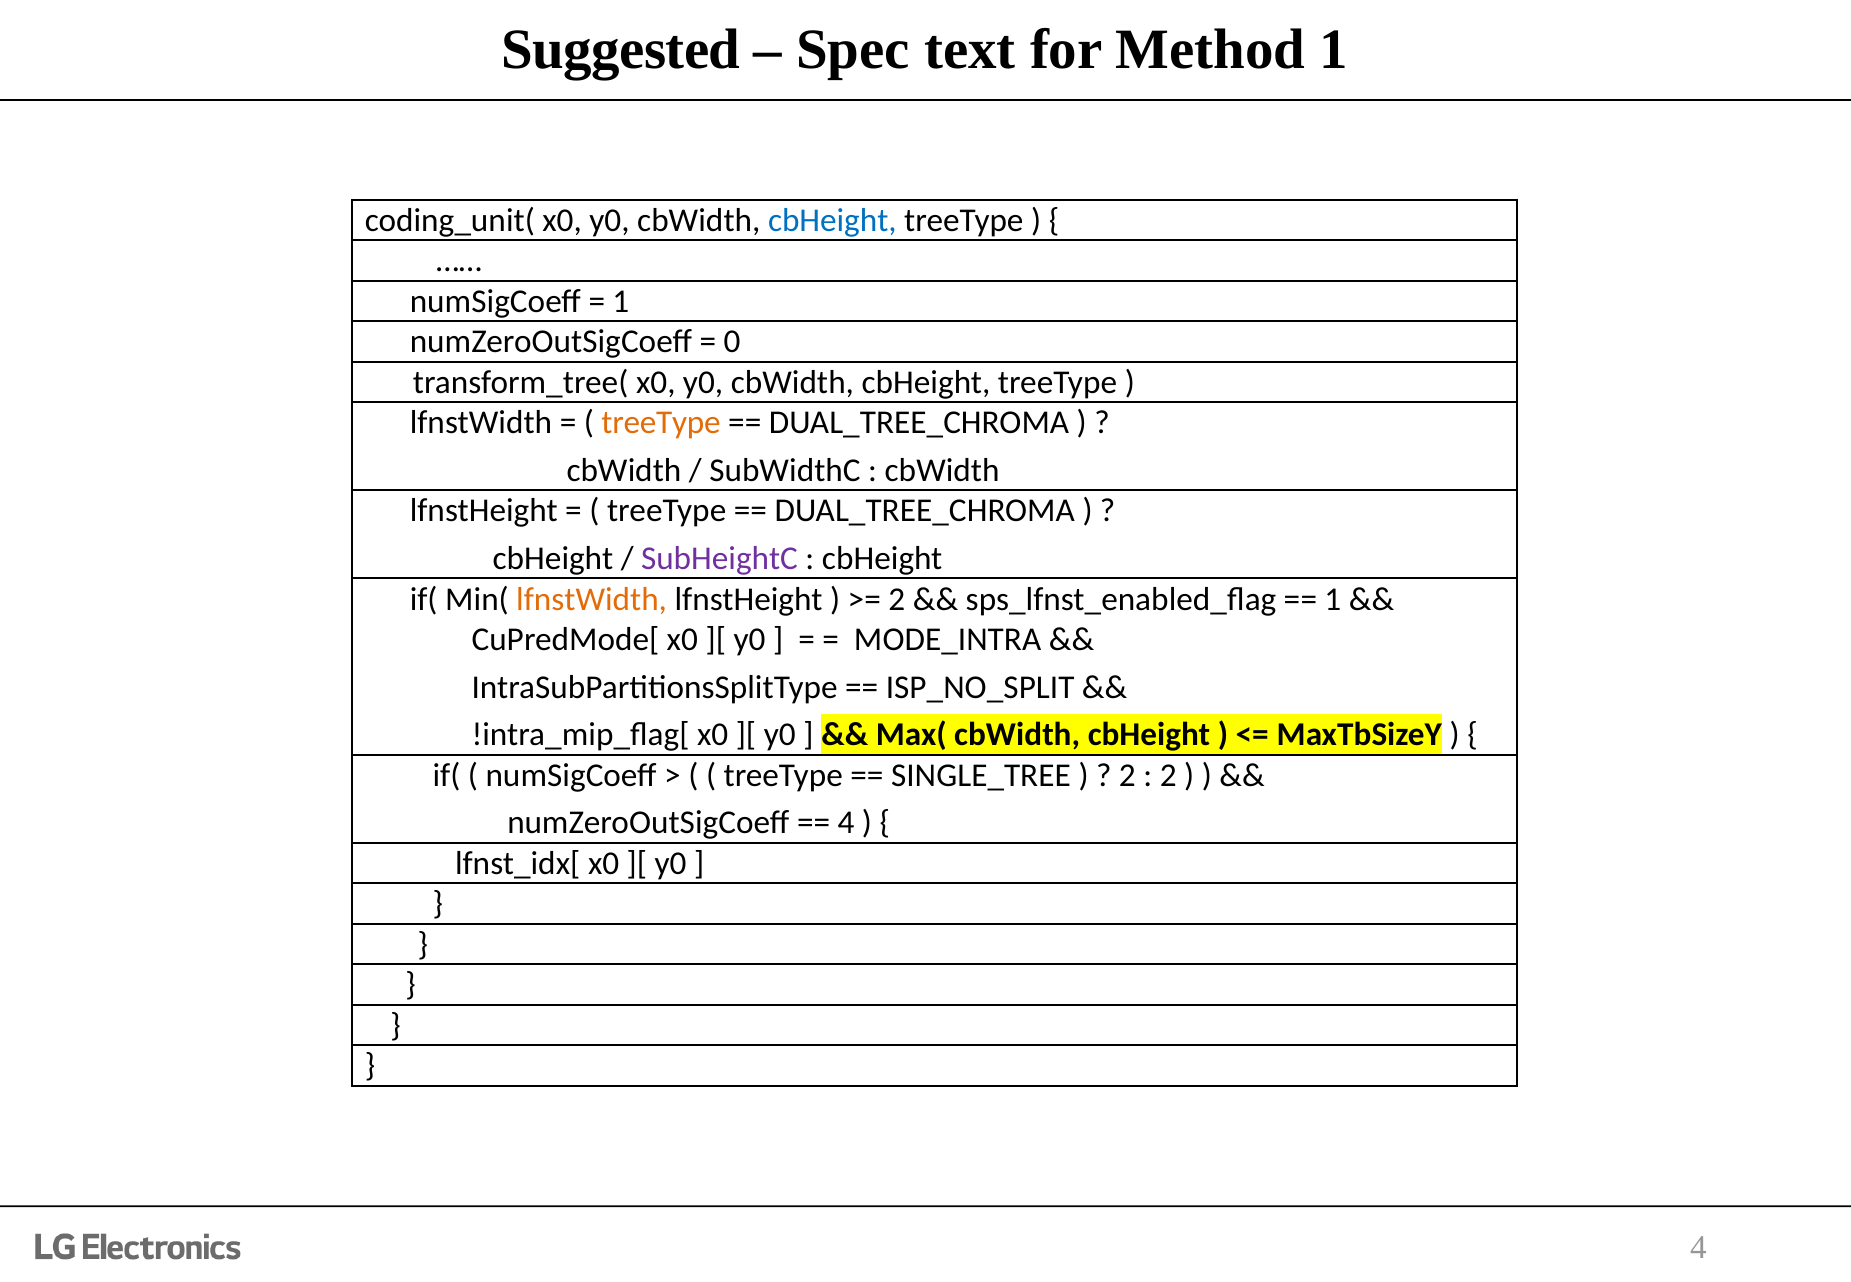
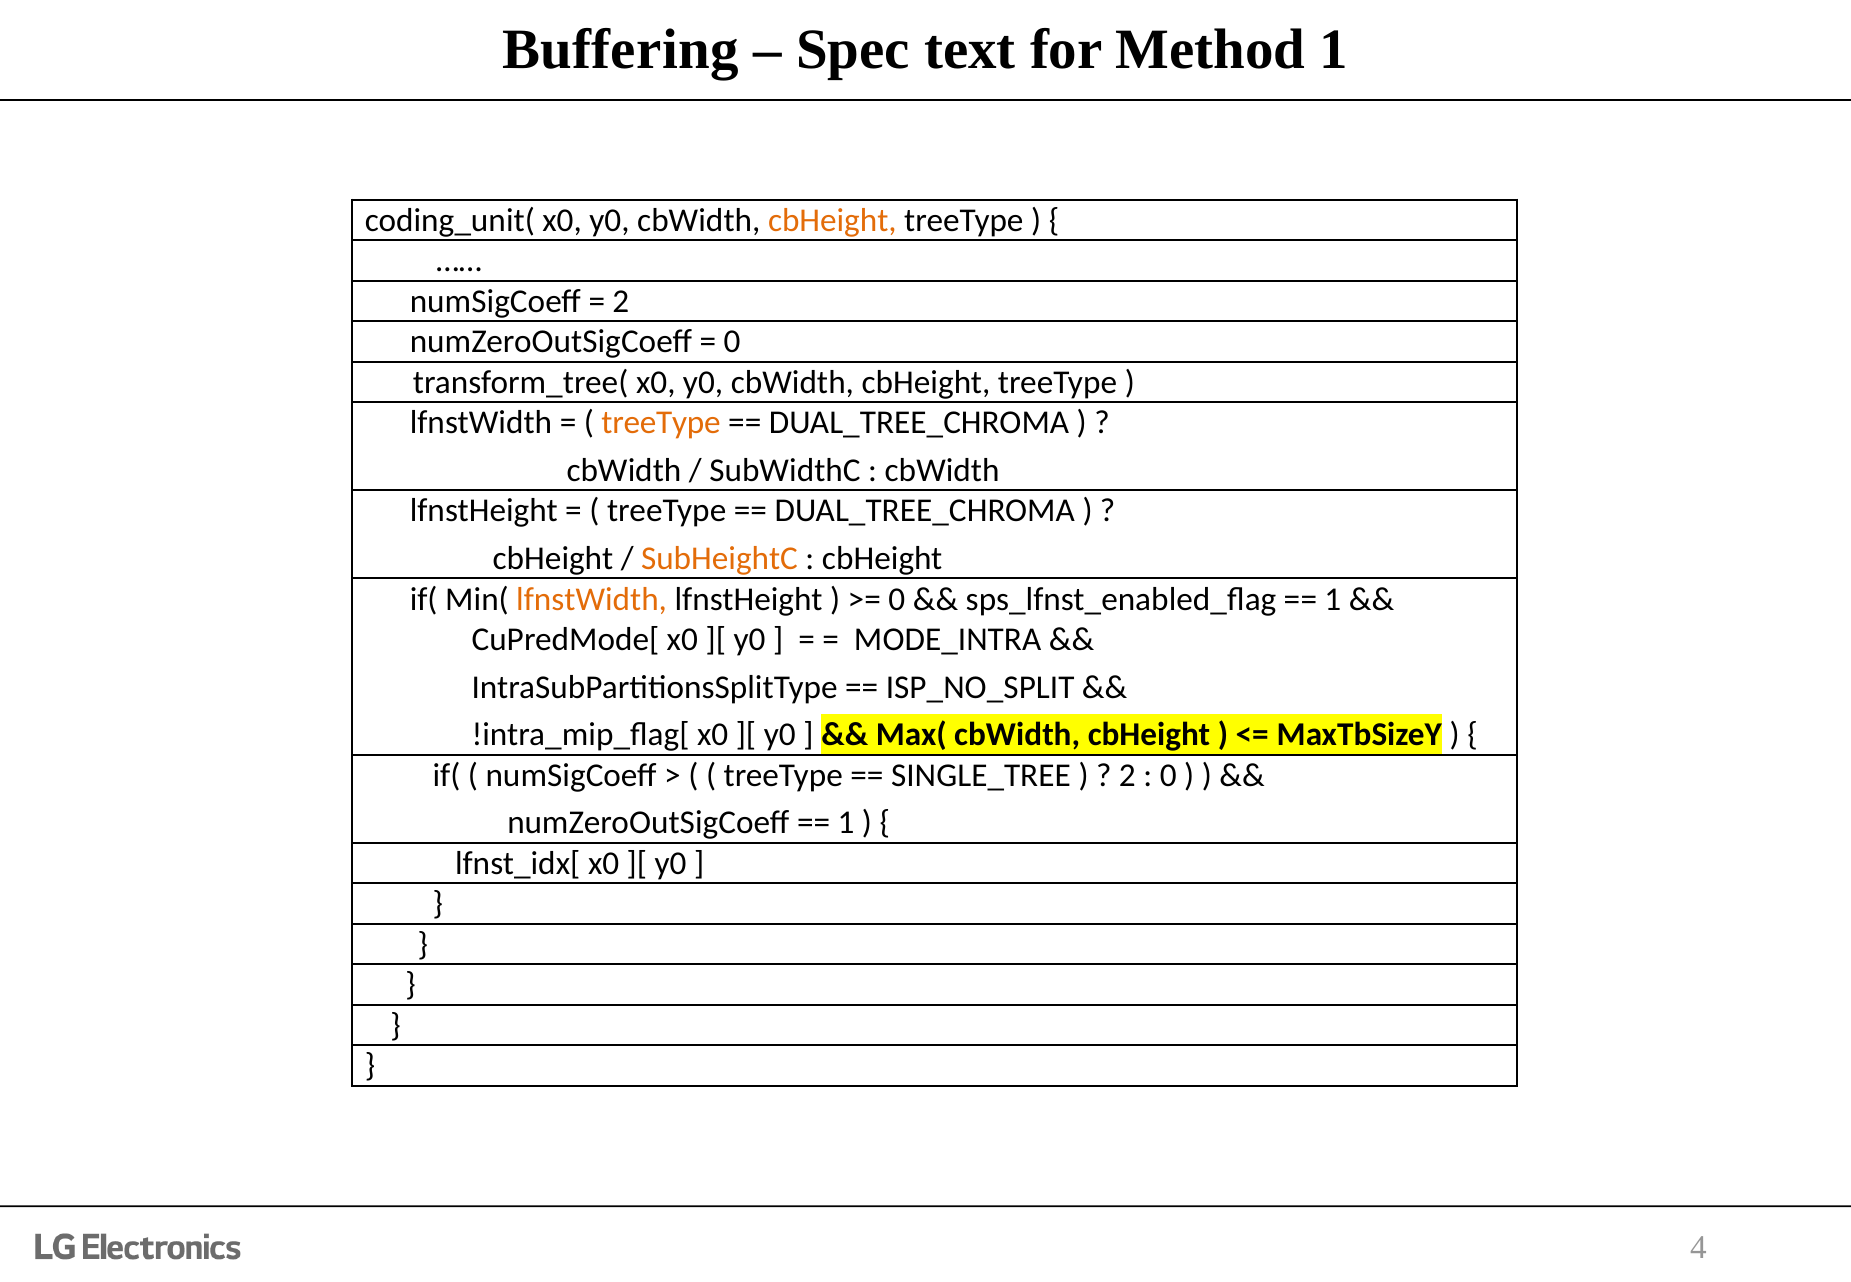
Suggested: Suggested -> Buffering
cbHeight at (832, 220) colour: blue -> orange
1 at (621, 301): 1 -> 2
SubHeightC colour: purple -> orange
2 at (897, 599): 2 -> 0
2 at (1168, 775): 2 -> 0
4 at (846, 822): 4 -> 1
